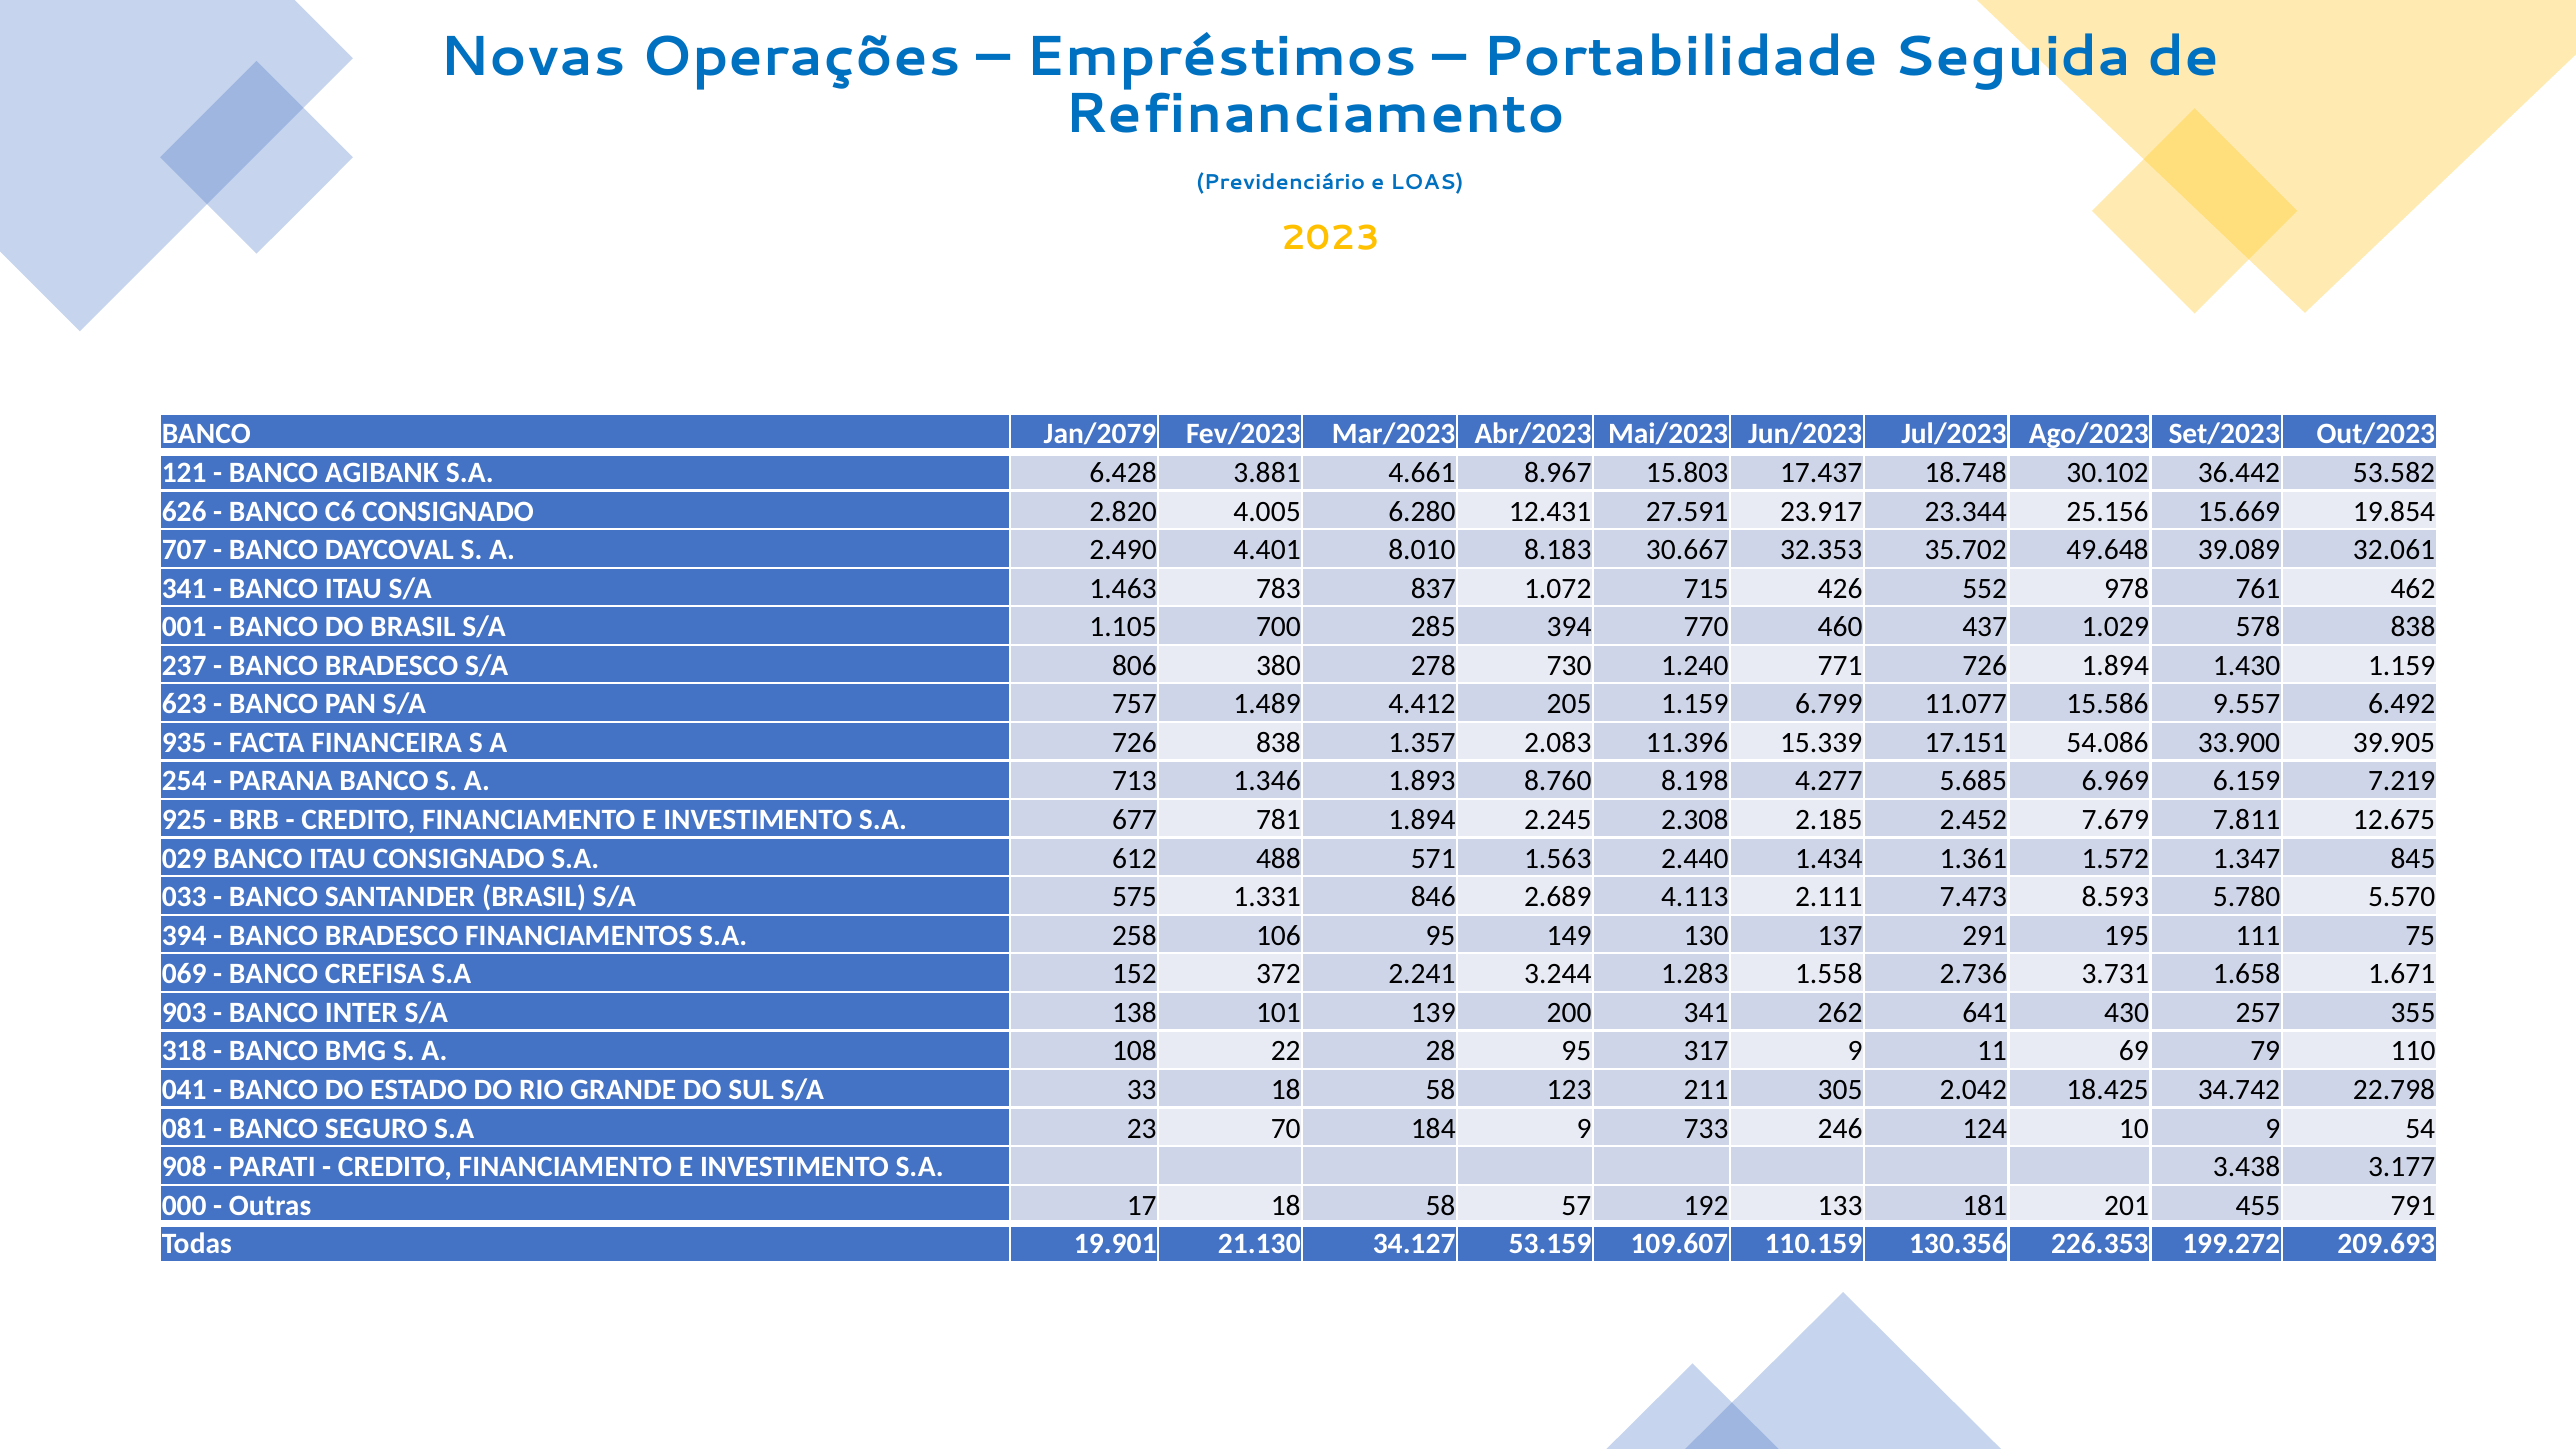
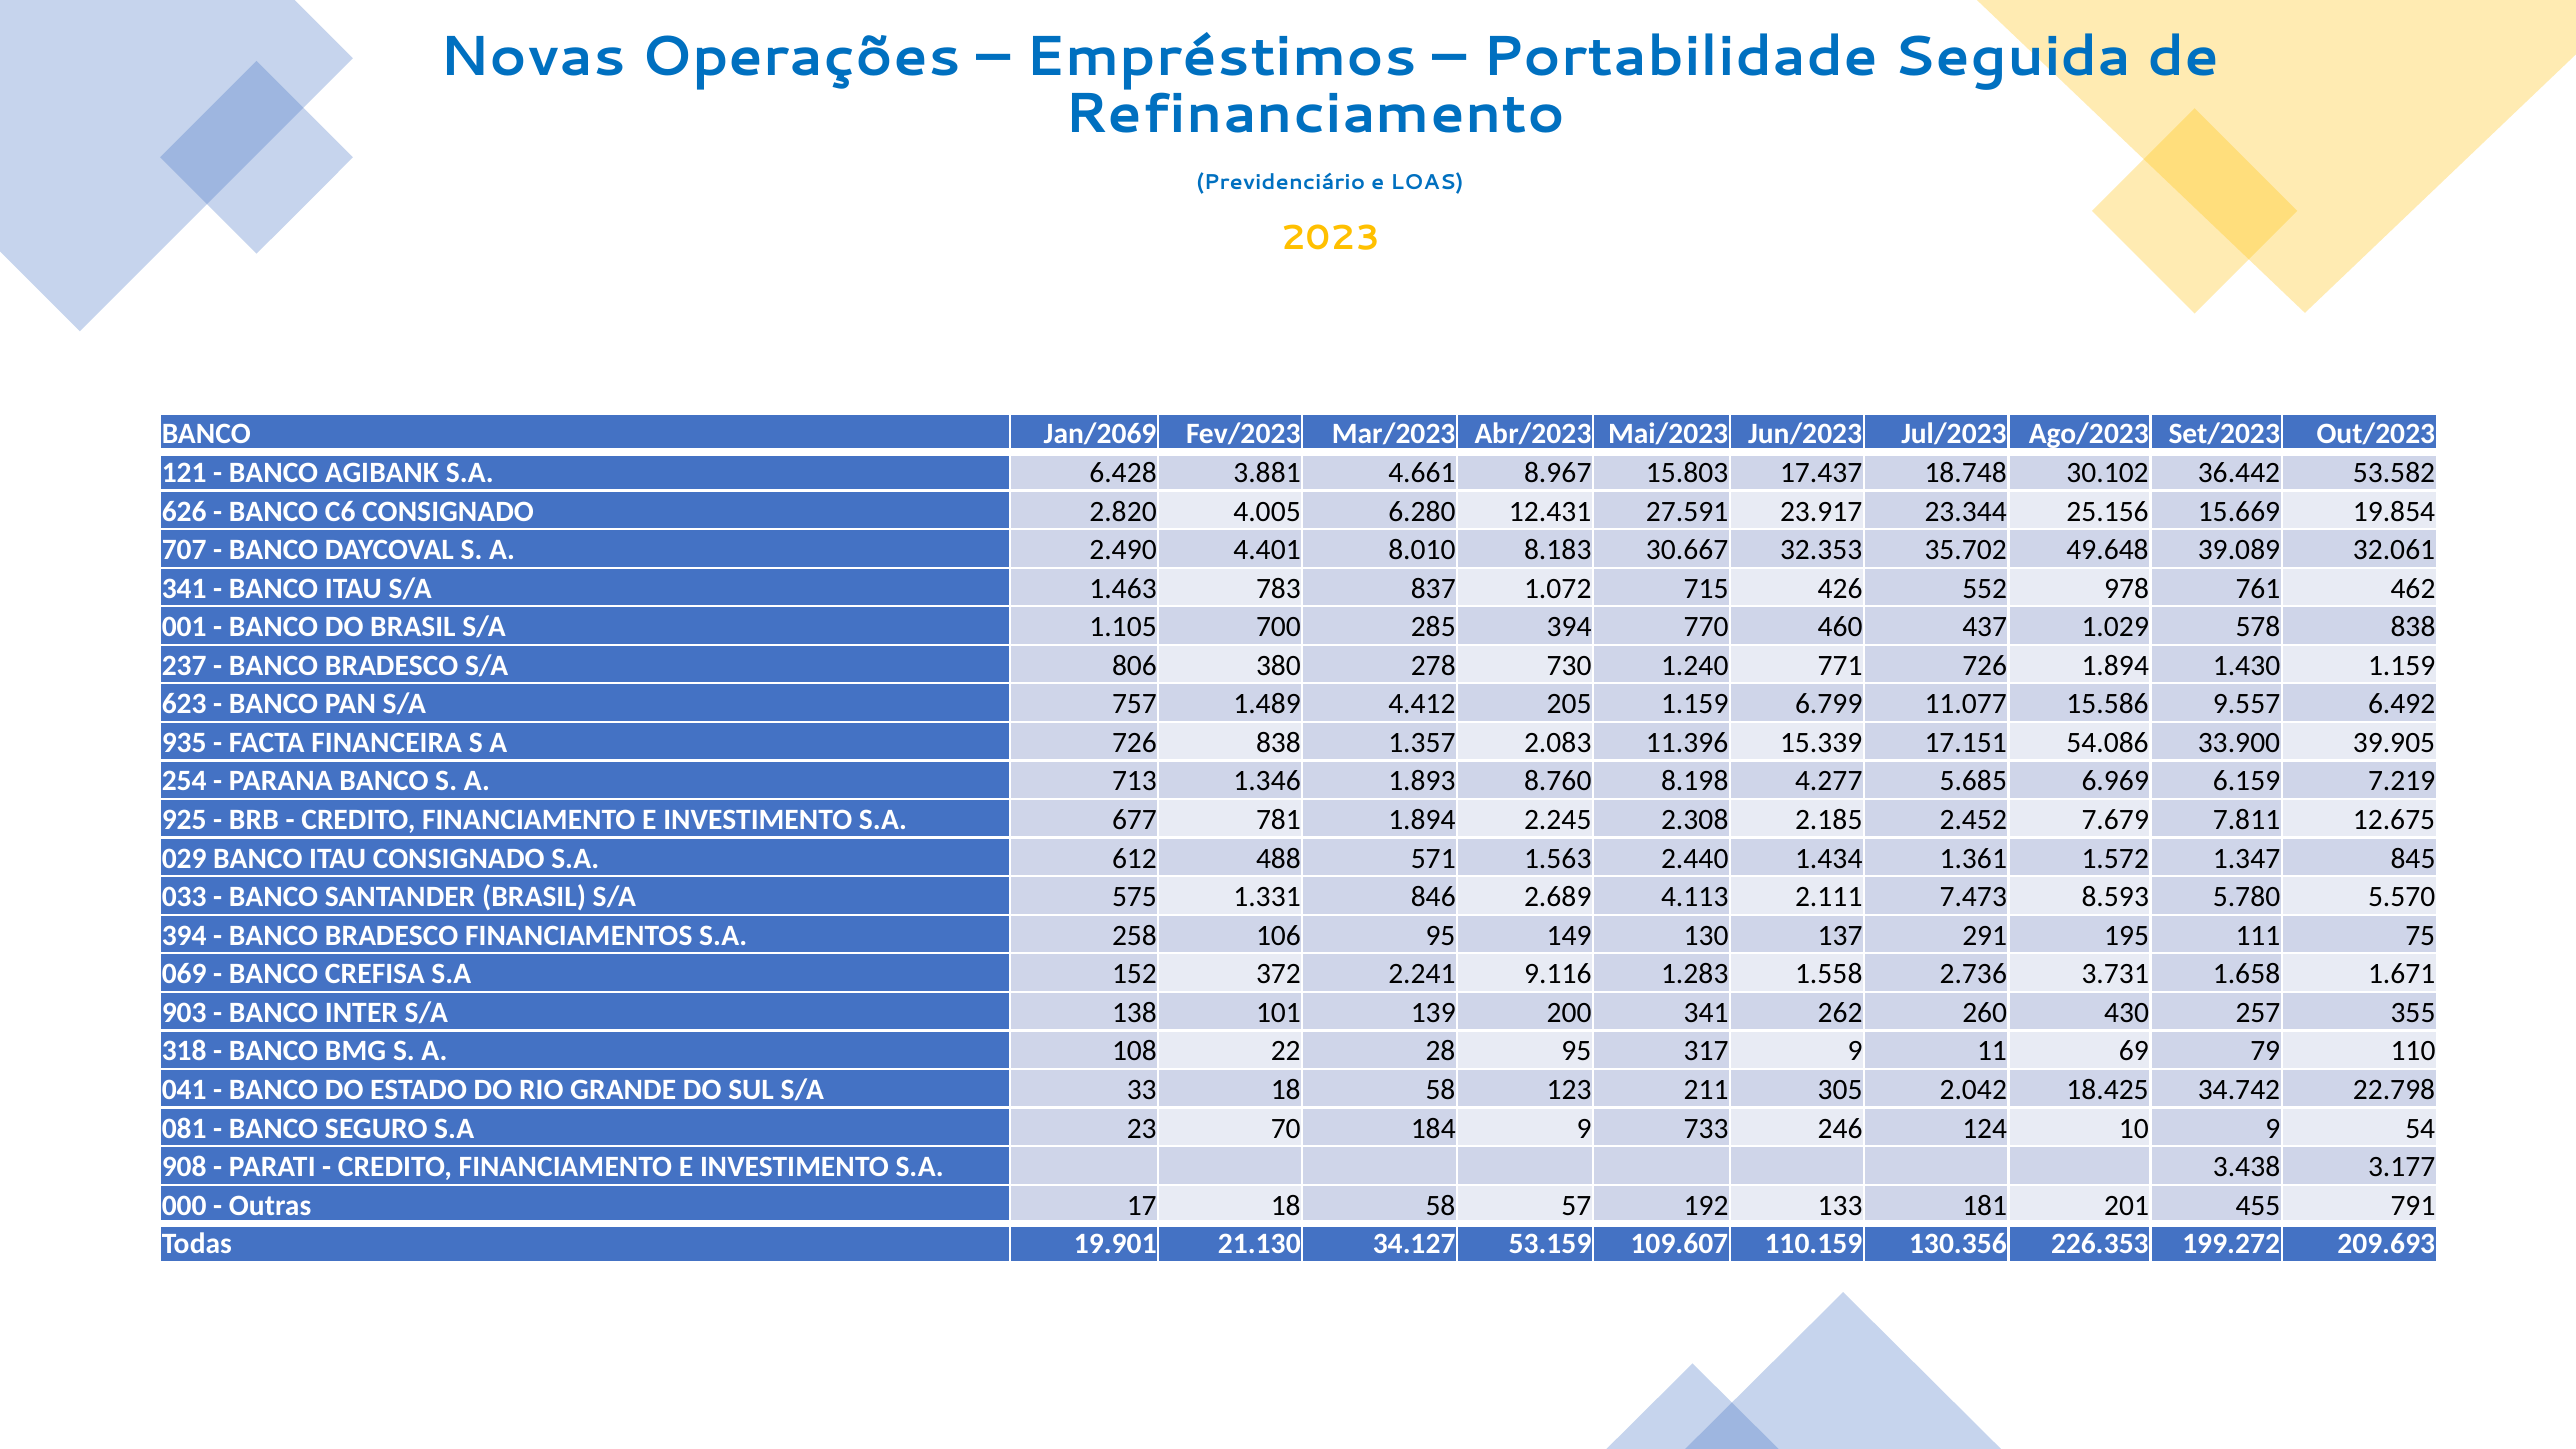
Jan/2079: Jan/2079 -> Jan/2069
3.244: 3.244 -> 9.116
641: 641 -> 260
